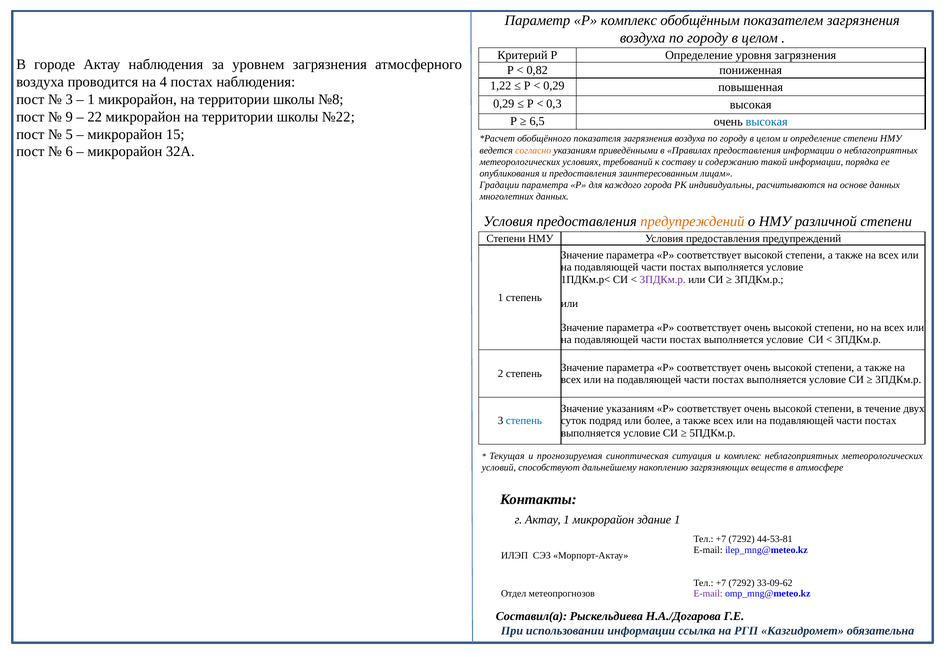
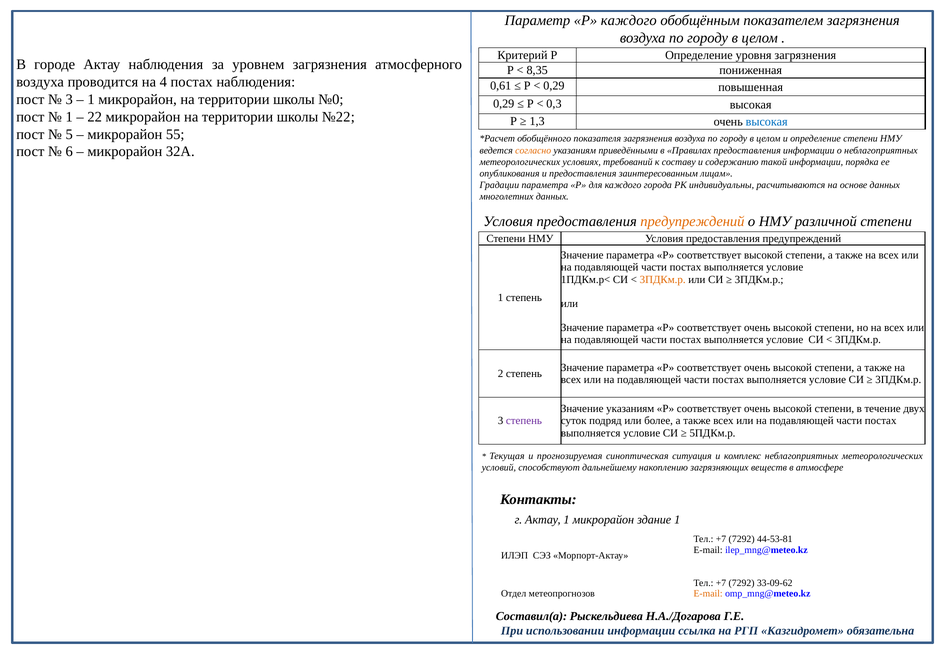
Р комплекс: комплекс -> каждого
0,82: 0,82 -> 8,35
1,22: 1,22 -> 0,61
№8: №8 -> №0
9 at (69, 117): 9 -> 1
6,5: 6,5 -> 1,3
15: 15 -> 55
3ПДКм.р at (663, 280) colour: purple -> orange
степень at (524, 421) colour: blue -> purple
E-mail at (708, 594) colour: purple -> orange
